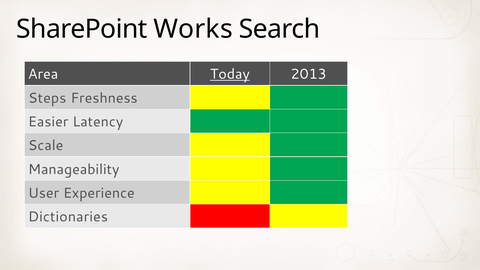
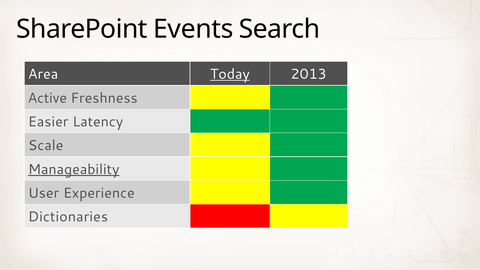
Works: Works -> Events
Steps: Steps -> Active
Manageability underline: none -> present
